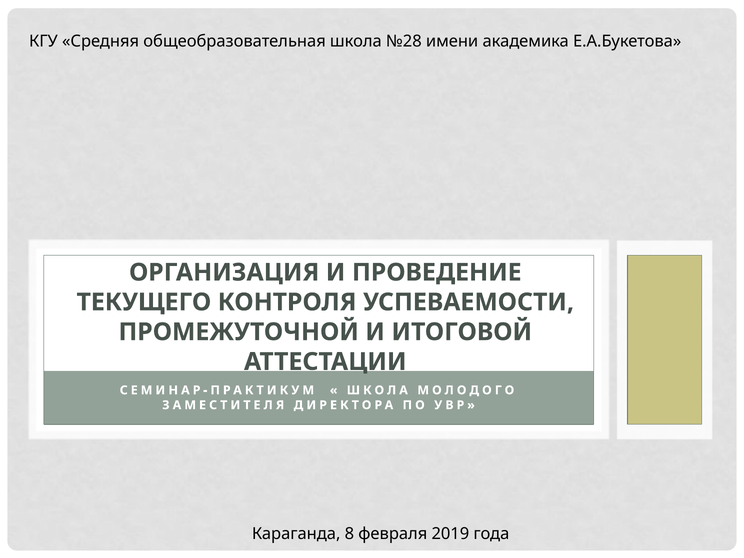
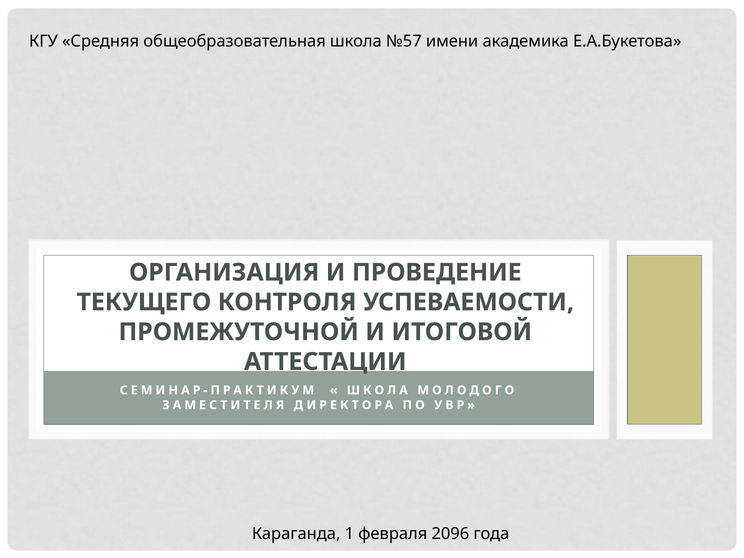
№28: №28 -> №57
8: 8 -> 1
2019: 2019 -> 2096
